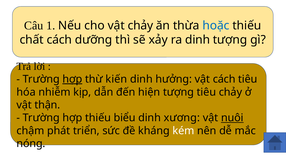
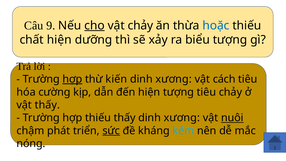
1: 1 -> 9
cho underline: none -> present
chất cách: cách -> hiện
ra dinh: dinh -> biểu
hưởng at (174, 79): hưởng -> xương
nhiễm: nhiễm -> cường
vật thận: thận -> thấy
thiếu biểu: biểu -> thấy
sức underline: none -> present
kém colour: white -> light blue
